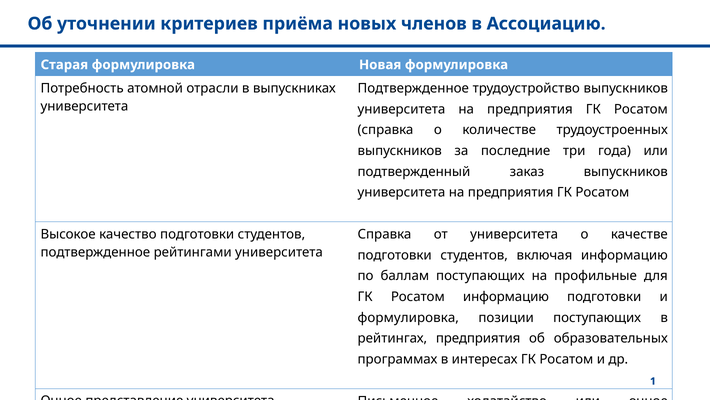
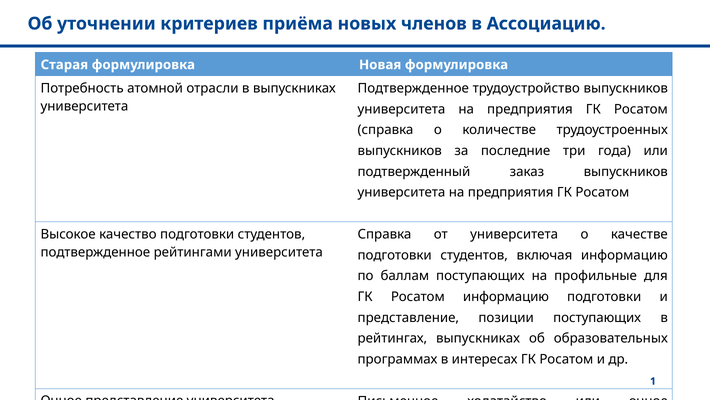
формулировка at (408, 317): формулировка -> представление
рейтингах предприятия: предприятия -> выпускниках
